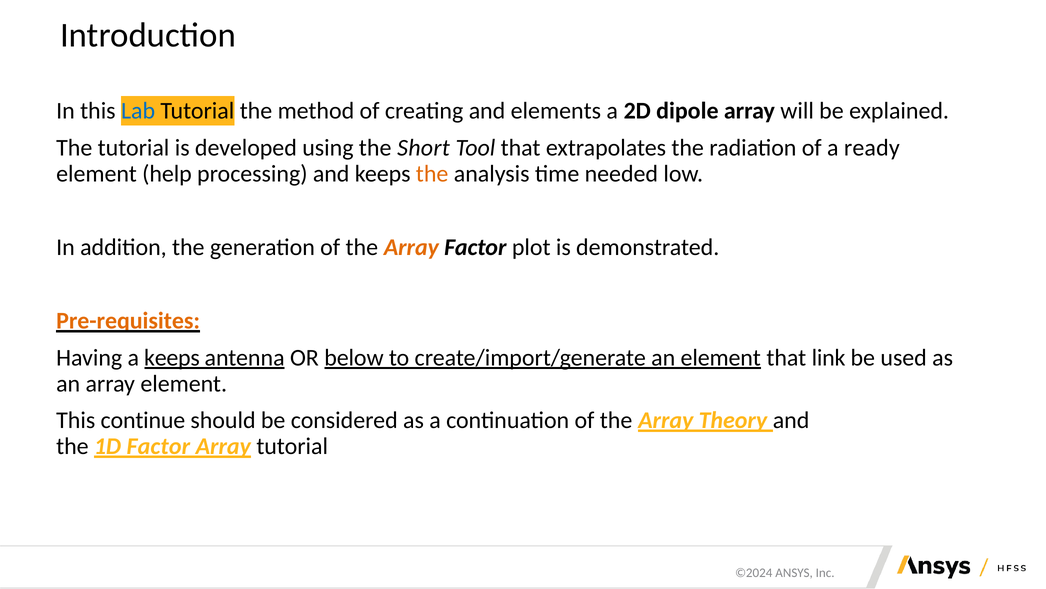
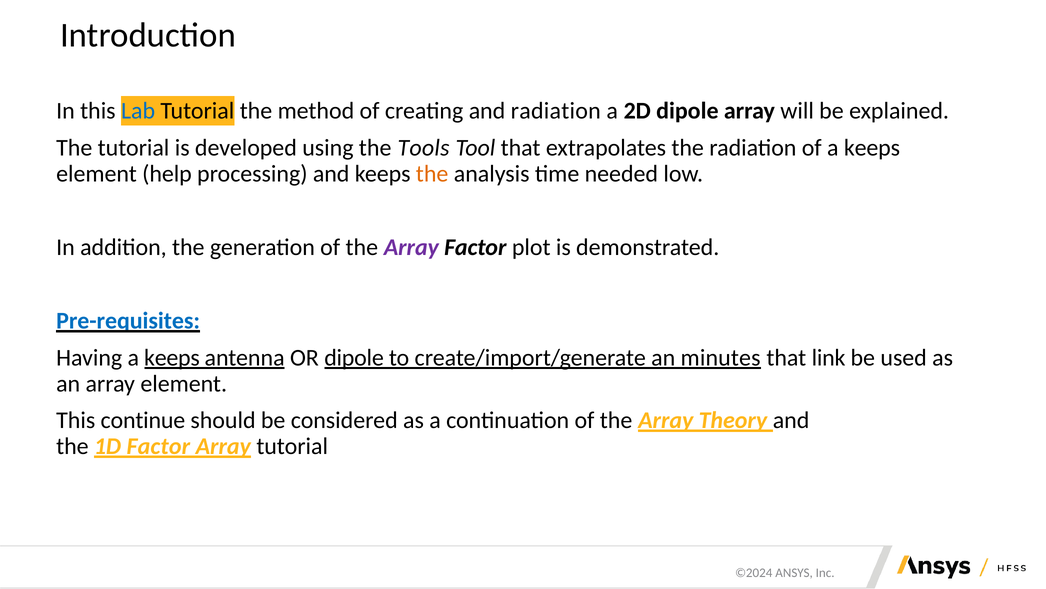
and elements: elements -> radiation
Short: Short -> Tools
of a ready: ready -> keeps
Array at (411, 247) colour: orange -> purple
Pre-requisites colour: orange -> blue
OR below: below -> dipole
an element: element -> minutes
